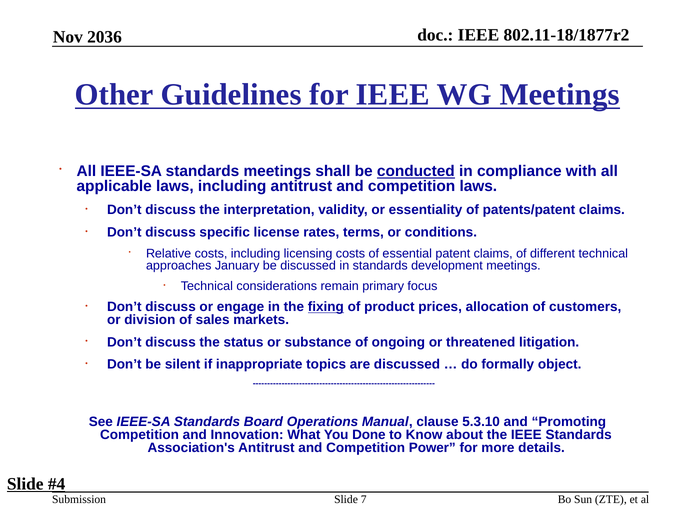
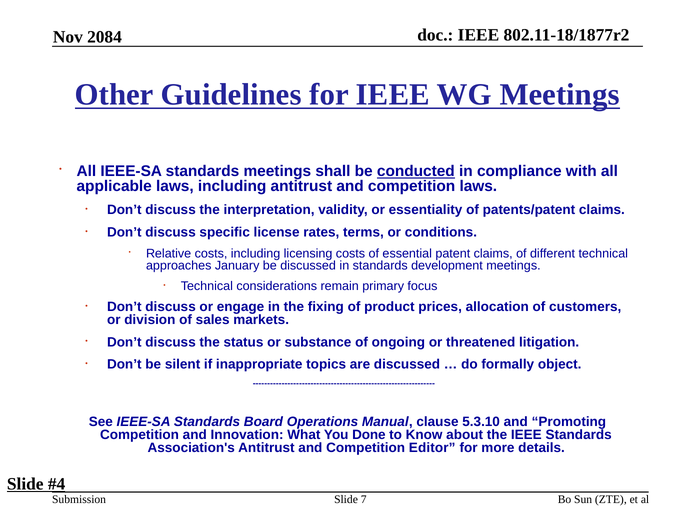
2036: 2036 -> 2084
fixing underline: present -> none
Power: Power -> Editor
